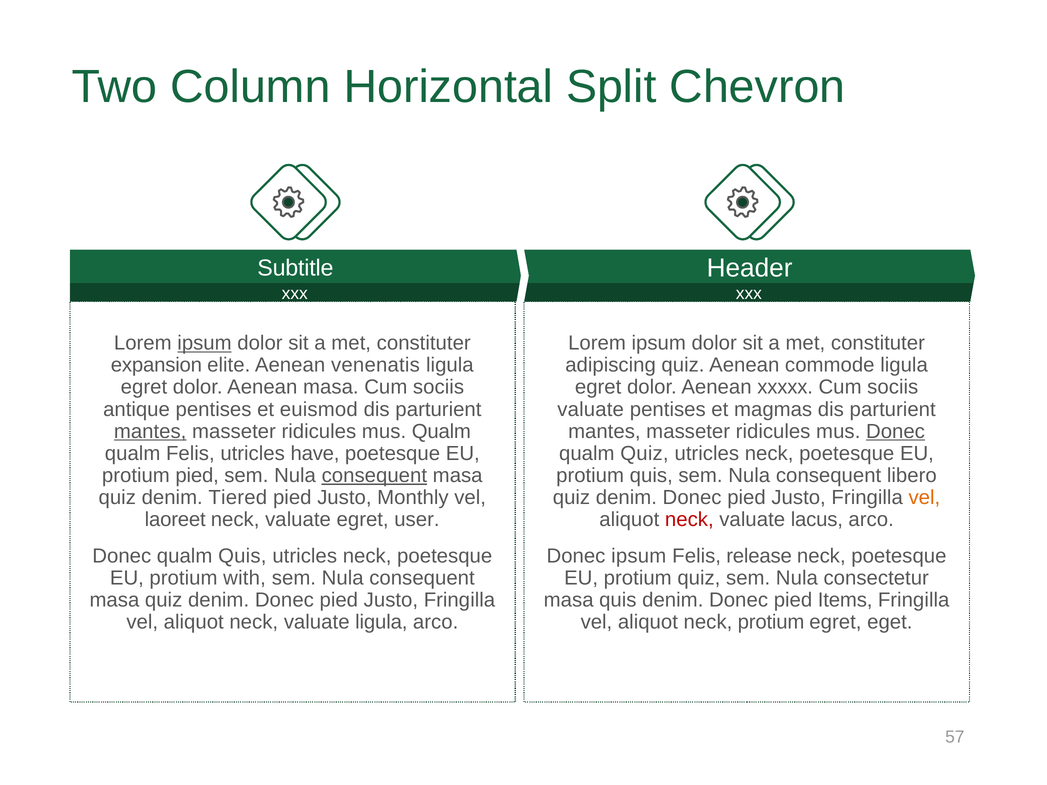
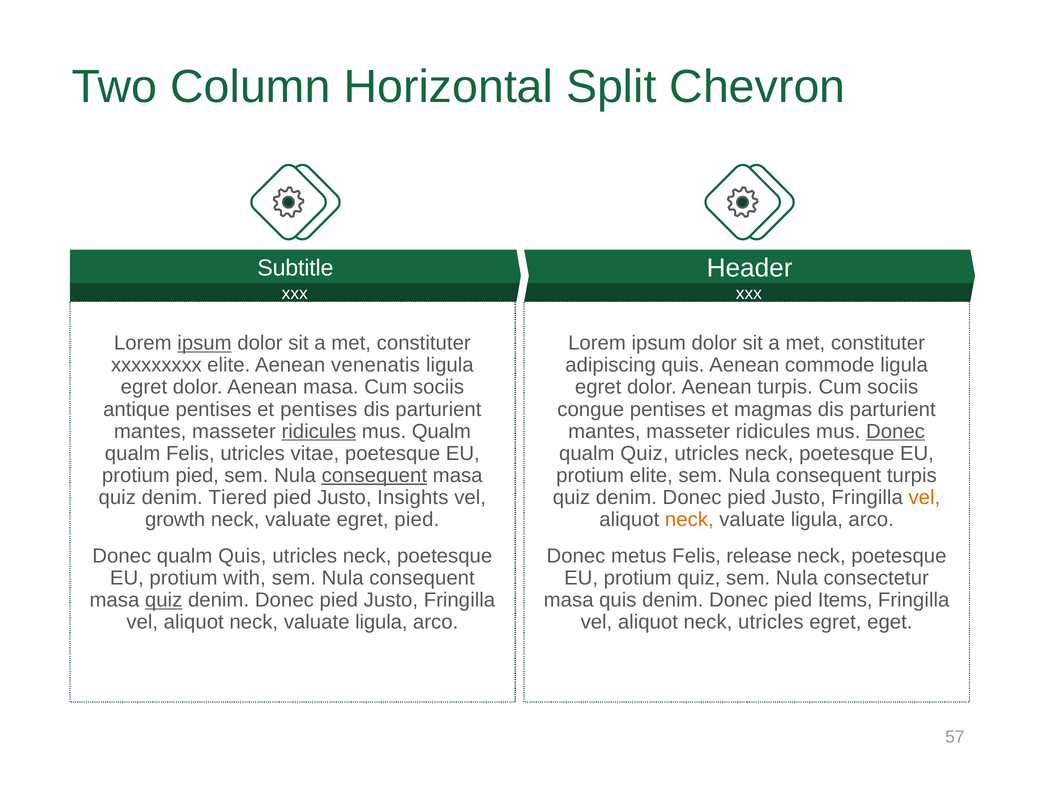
expansion: expansion -> xxxxxxxxx
adipiscing quiz: quiz -> quis
Aenean xxxxx: xxxxx -> turpis
et euismod: euismod -> pentises
valuate at (591, 409): valuate -> congue
mantes at (150, 431) underline: present -> none
ridicules at (319, 431) underline: none -> present
have: have -> vitae
protium quis: quis -> elite
consequent libero: libero -> turpis
Monthly: Monthly -> Insights
laoreet: laoreet -> growth
egret user: user -> pied
neck at (689, 520) colour: red -> orange
lacus at (817, 520): lacus -> ligula
Donec ipsum: ipsum -> metus
quiz at (164, 600) underline: none -> present
neck protium: protium -> utricles
